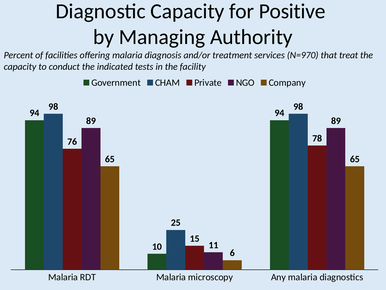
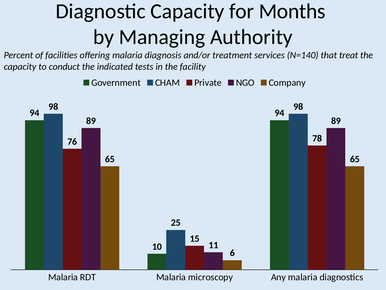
Positive: Positive -> Months
N=970: N=970 -> N=140
